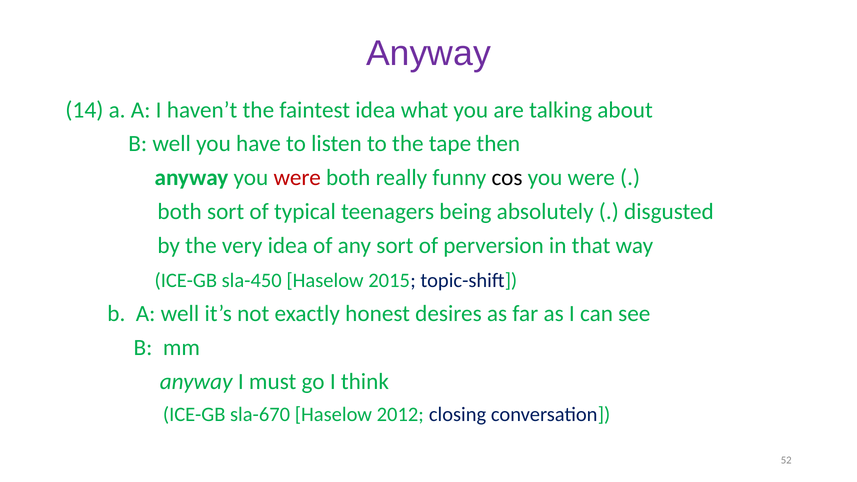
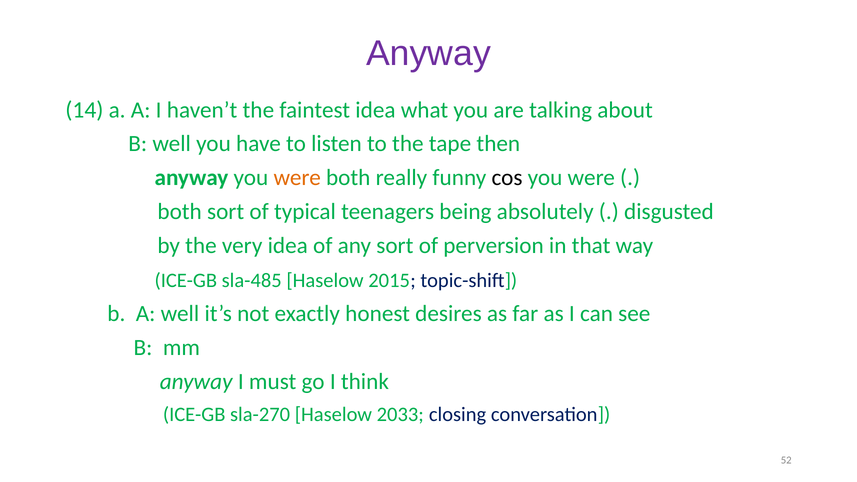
were at (297, 178) colour: red -> orange
sla-450: sla-450 -> sla-485
sla-670: sla-670 -> sla-270
2012: 2012 -> 2033
